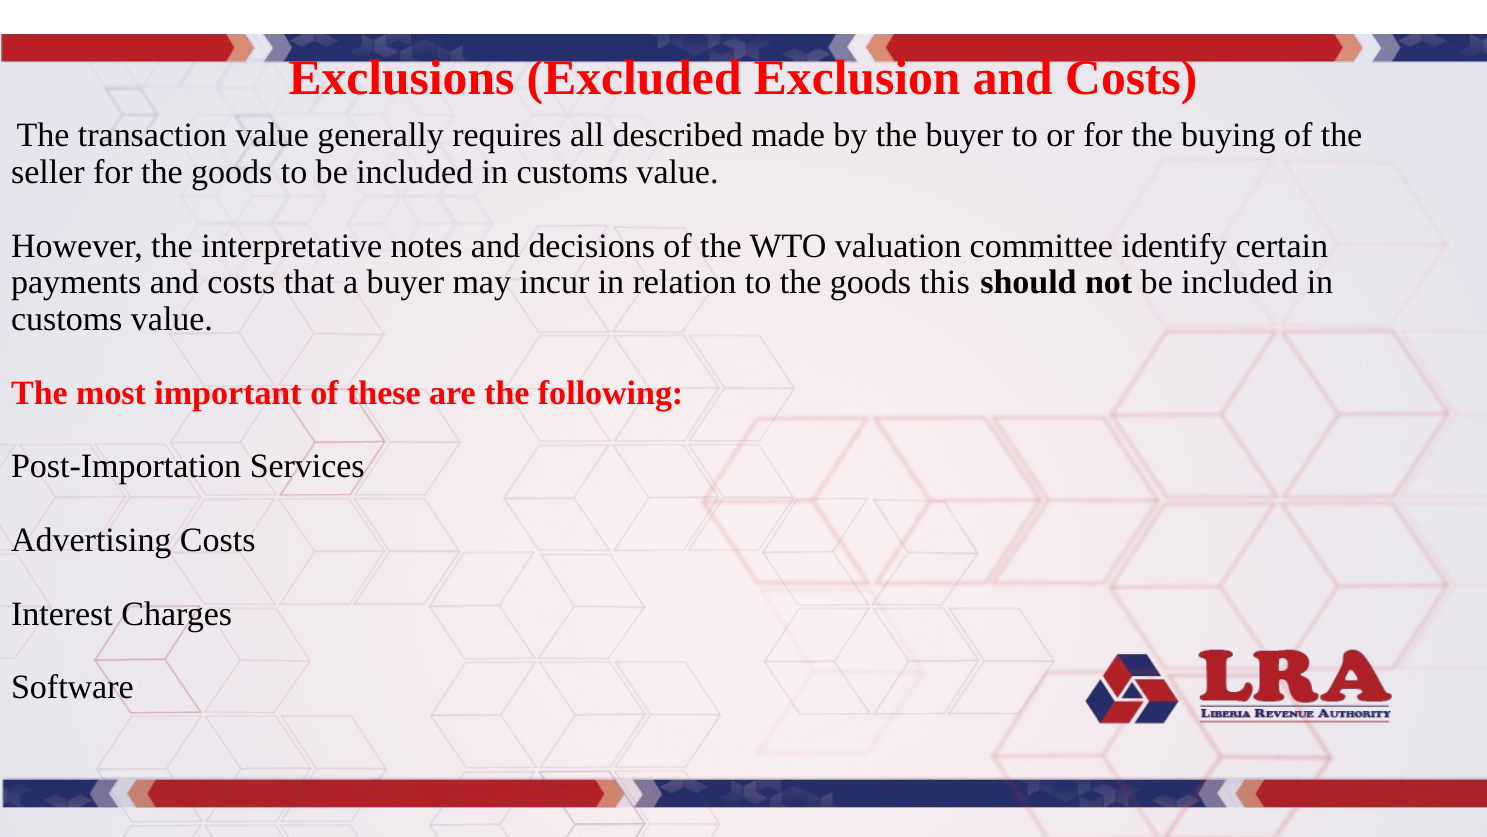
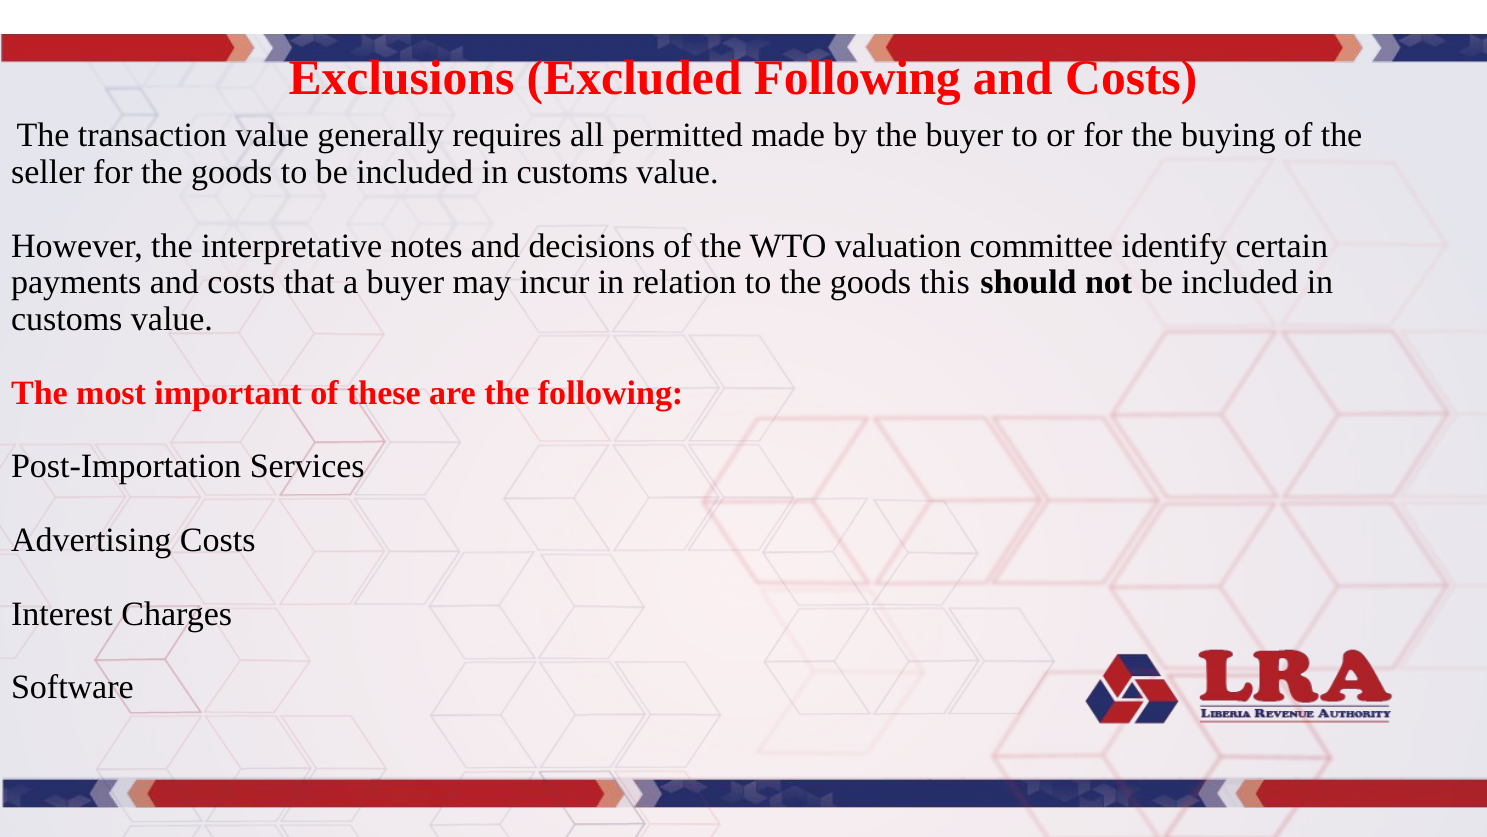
Excluded Exclusion: Exclusion -> Following
described: described -> permitted
